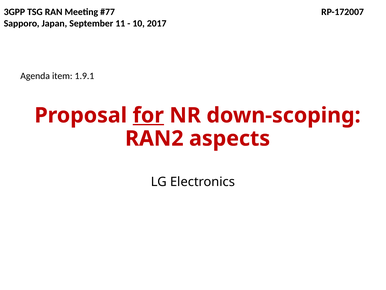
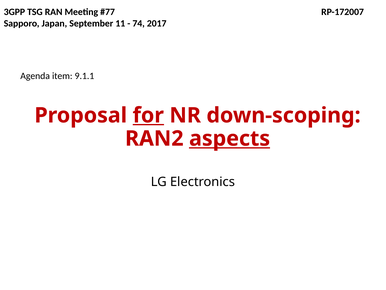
10: 10 -> 74
1.9.1: 1.9.1 -> 9.1.1
aspects underline: none -> present
